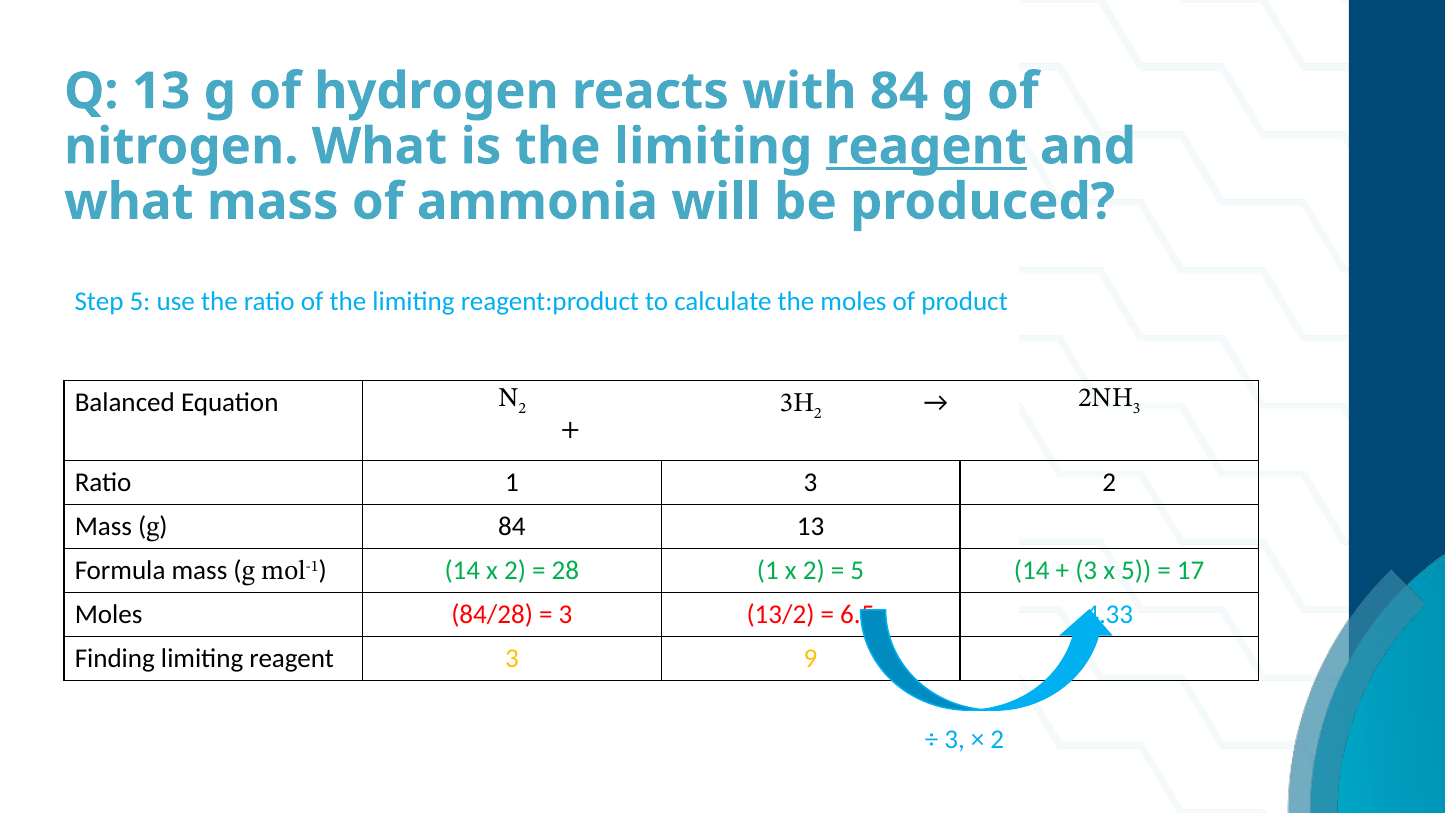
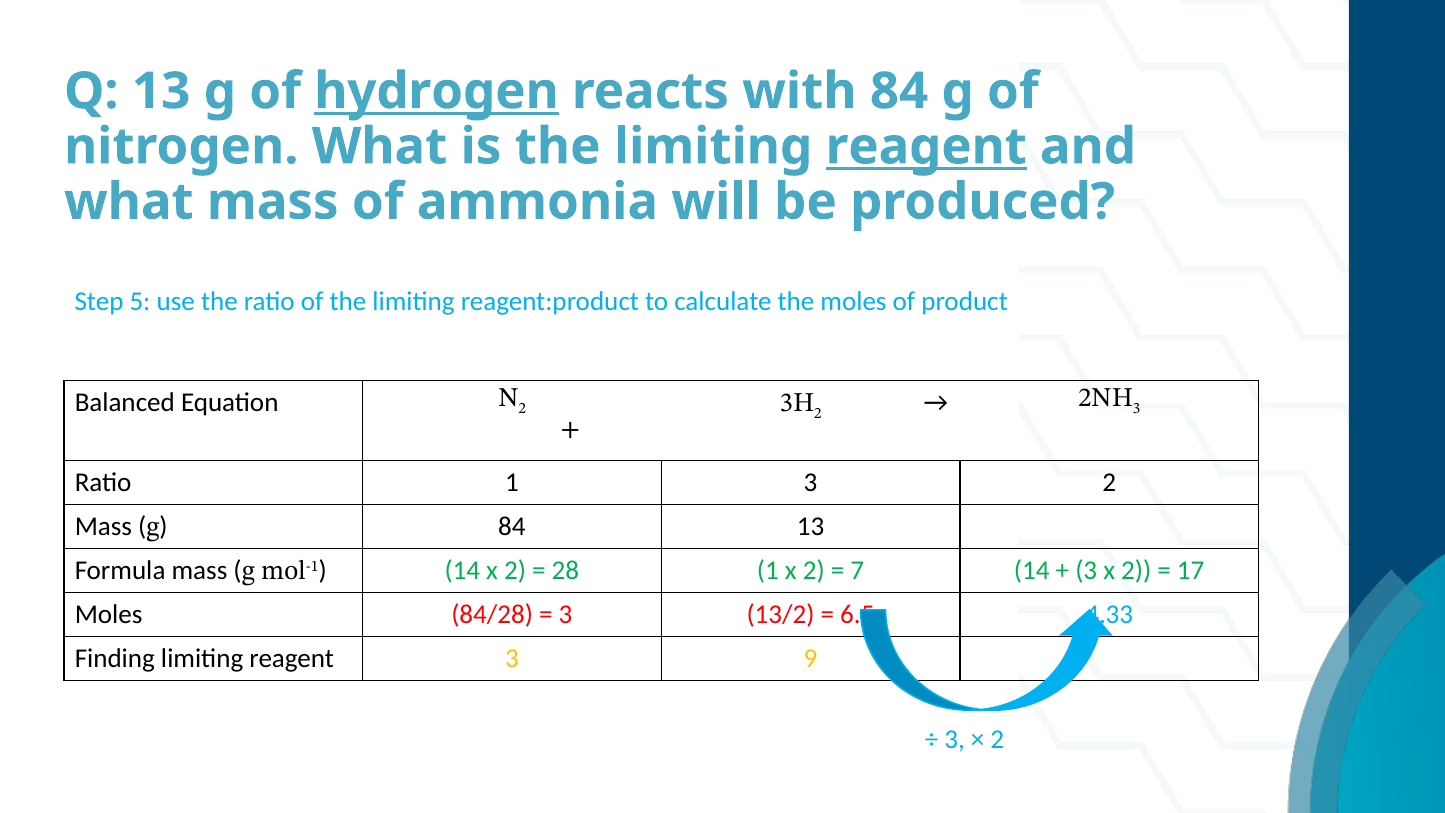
hydrogen underline: none -> present
5 at (857, 571): 5 -> 7
3 x 5: 5 -> 2
